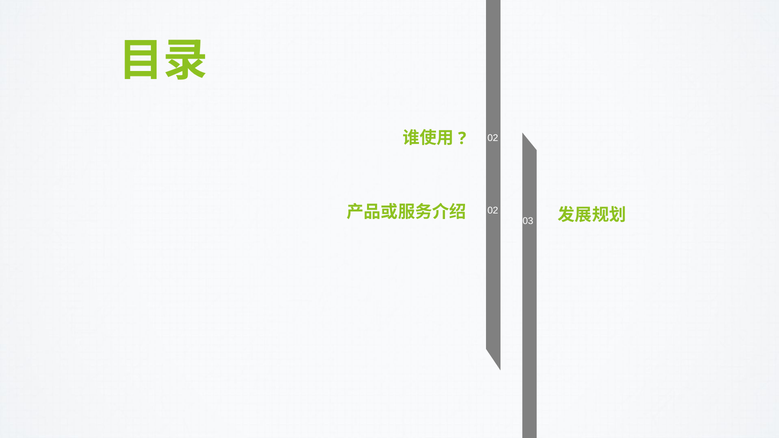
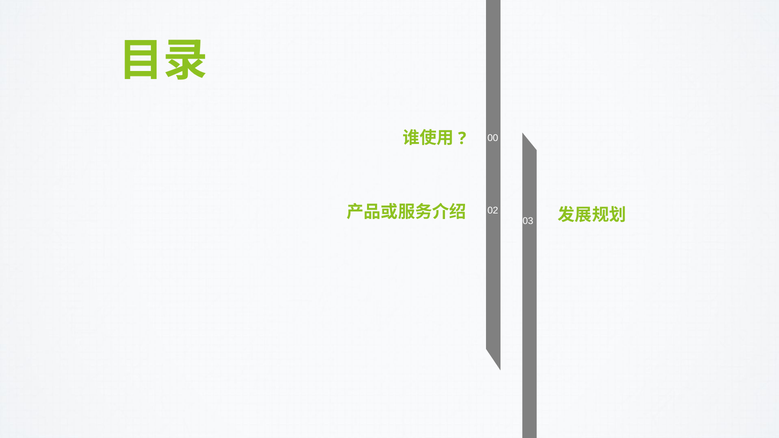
02 at (493, 138): 02 -> 00
